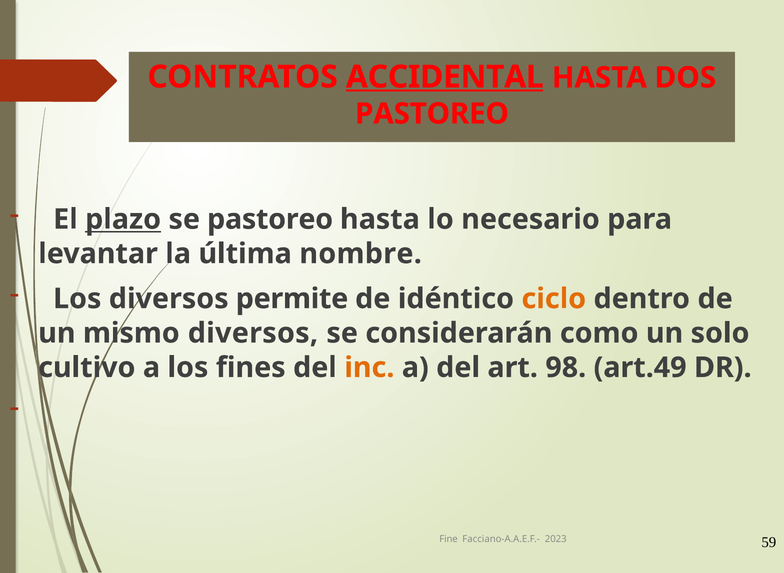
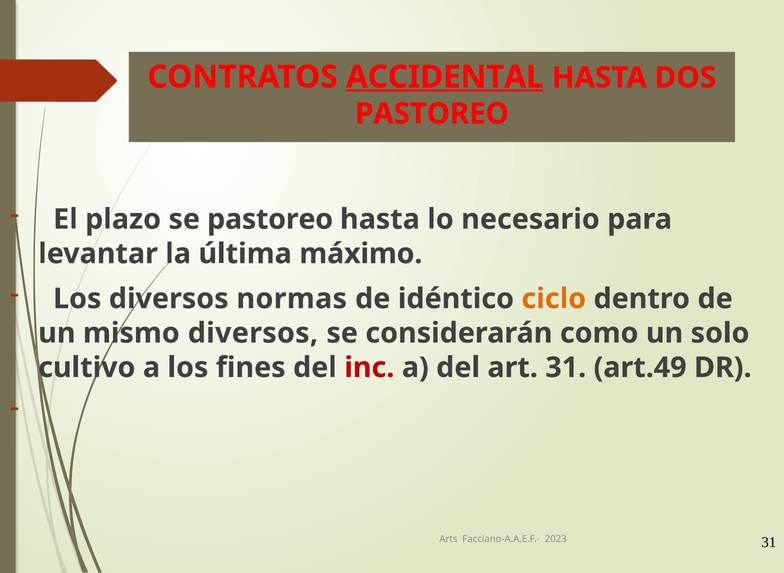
plazo underline: present -> none
nombre: nombre -> máximo
permite: permite -> normas
inc colour: orange -> red
art 98: 98 -> 31
Fine: Fine -> Arts
2023 59: 59 -> 31
